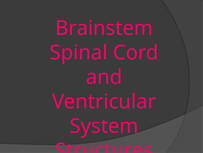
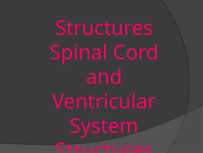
Brainstem at (104, 28): Brainstem -> Structures
